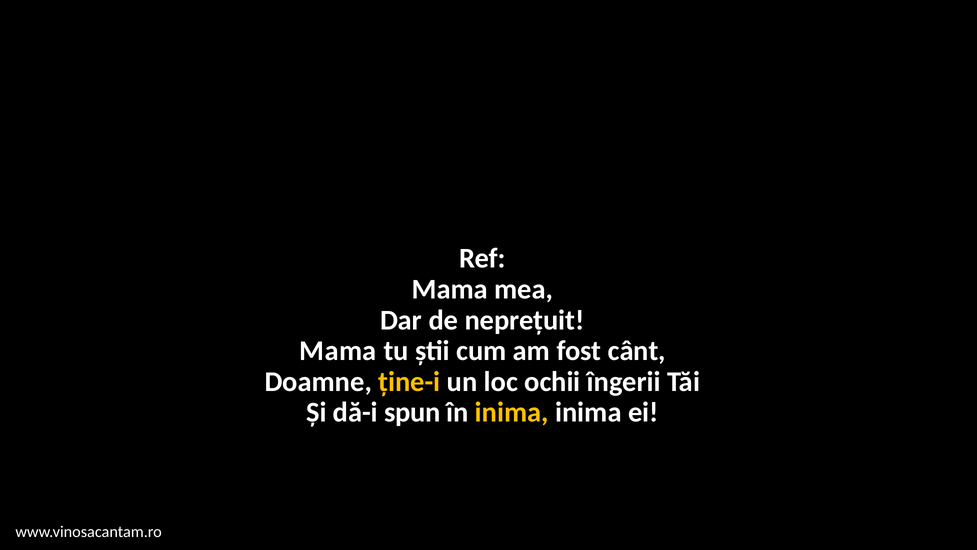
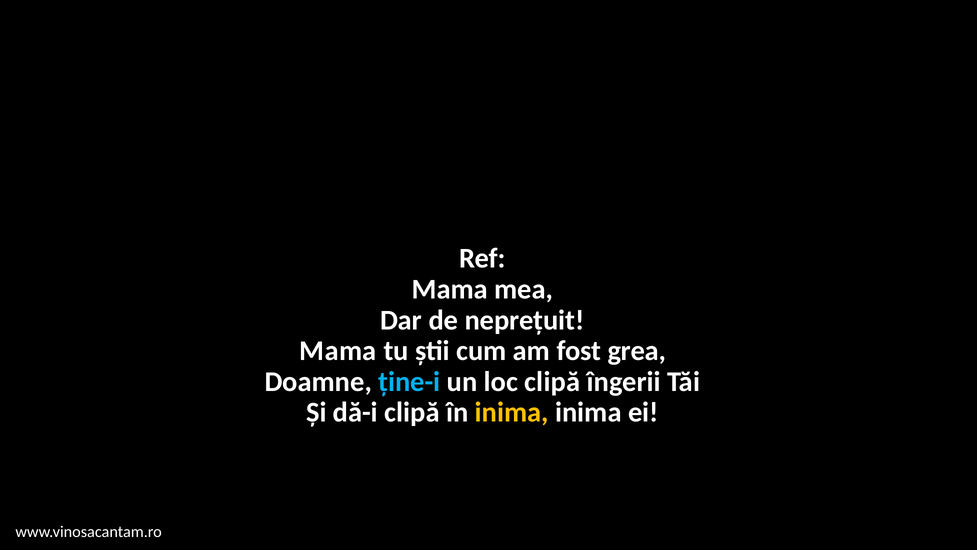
cânt: cânt -> grea
ține-i colour: yellow -> light blue
loc ochii: ochii -> clipă
dă-i spun: spun -> clipă
